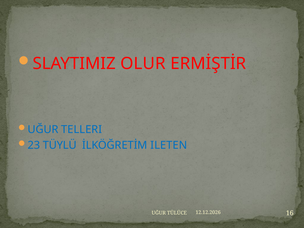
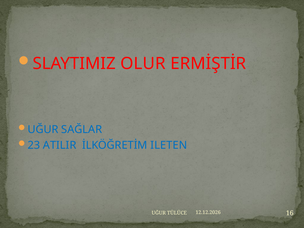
TELLERI: TELLERI -> SAĞLAR
TÜYLÜ: TÜYLÜ -> ATILIR
